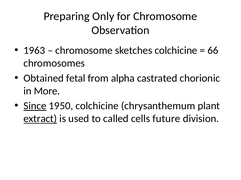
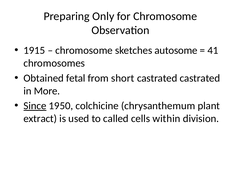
1963: 1963 -> 1915
sketches colchicine: colchicine -> autosome
66: 66 -> 41
alpha: alpha -> short
castrated chorionic: chorionic -> castrated
extract underline: present -> none
future: future -> within
